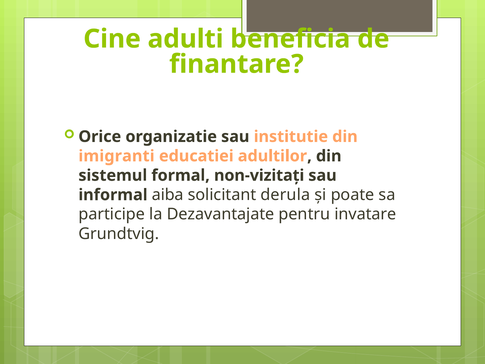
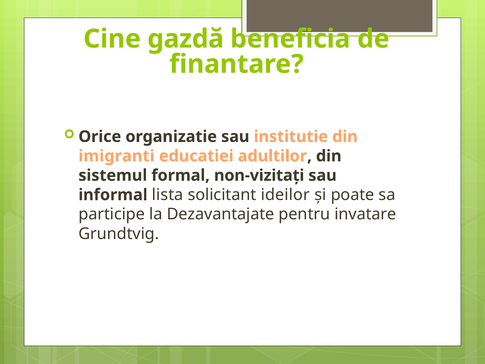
adulti: adulti -> gazdă
aiba: aiba -> lista
derula: derula -> ideilor
